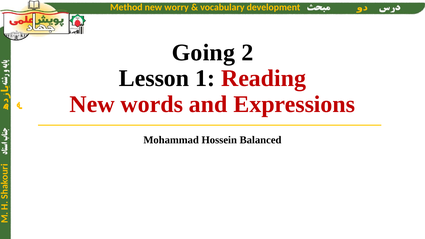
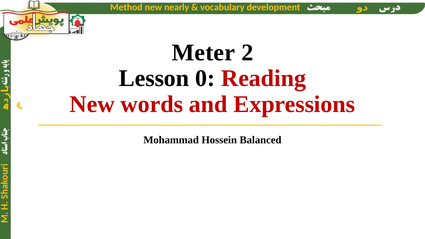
worry: worry -> nearly
Going: Going -> Meter
1: 1 -> 0
